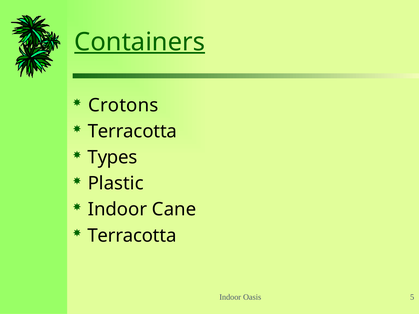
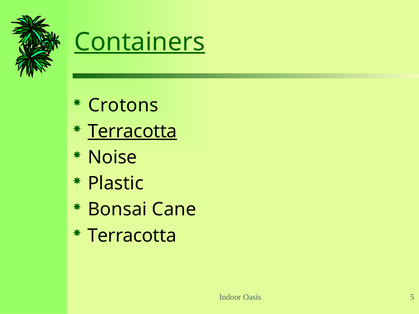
Terracotta at (132, 131) underline: none -> present
Types: Types -> Noise
Indoor at (117, 210): Indoor -> Bonsai
